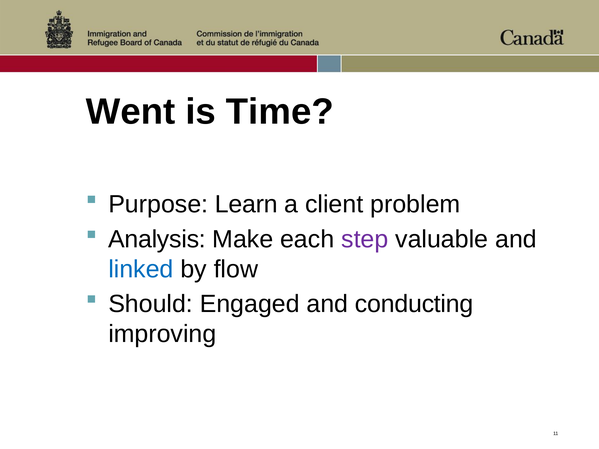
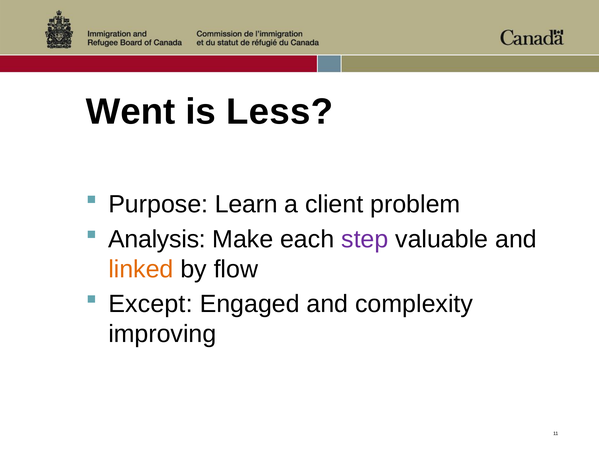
Time: Time -> Less
linked colour: blue -> orange
Should: Should -> Except
conducting: conducting -> complexity
